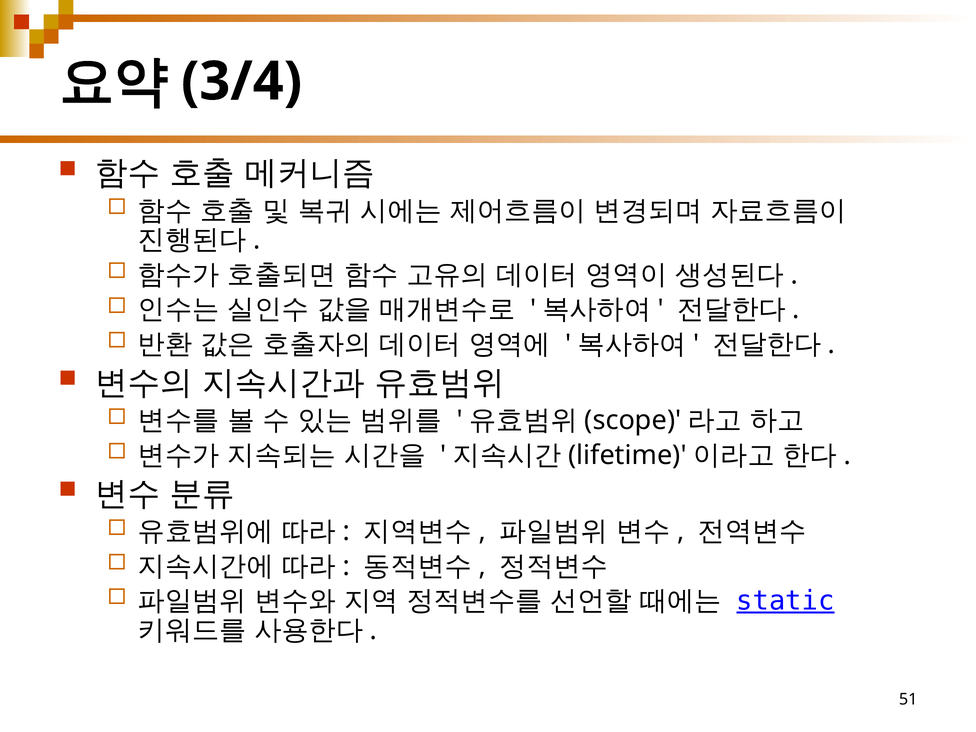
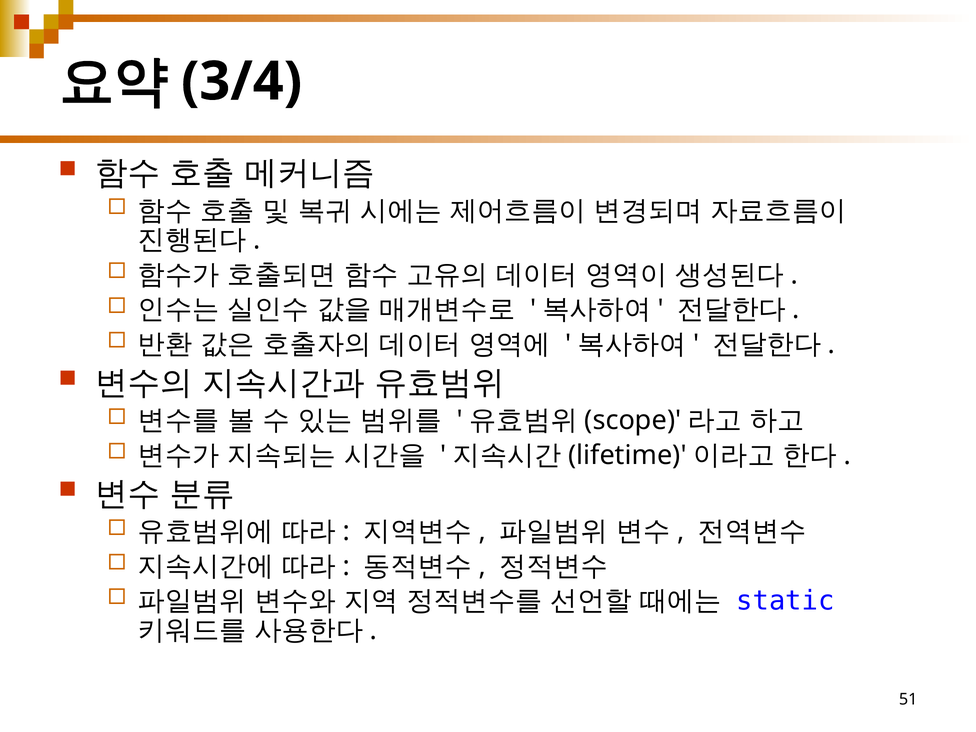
static underline: present -> none
